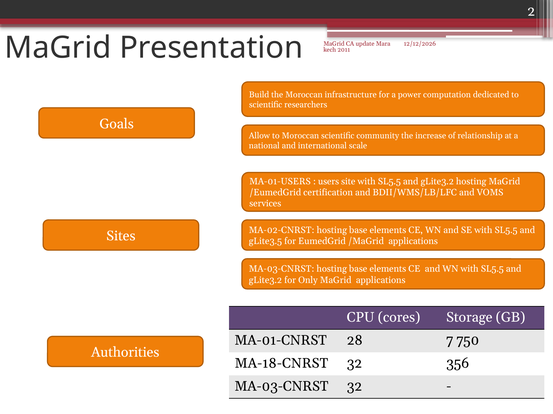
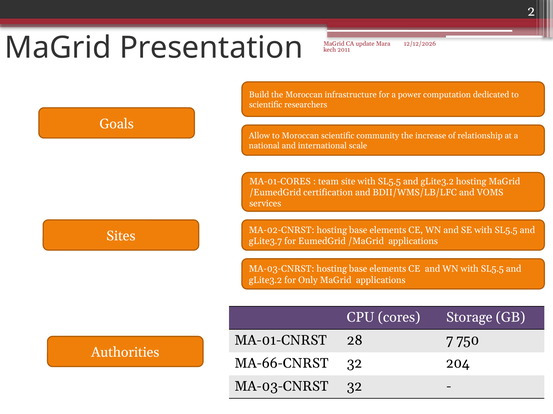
MA-01-USERS: MA-01-USERS -> MA-01-CORES
users: users -> team
gLite3.5: gLite3.5 -> gLite3.7
MA-18-CNRST: MA-18-CNRST -> MA-66-CNRST
356: 356 -> 204
